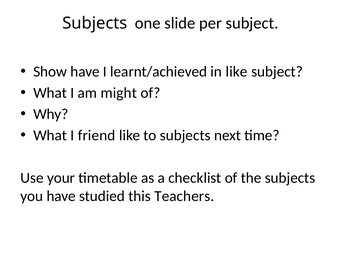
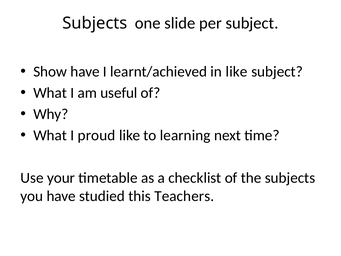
might: might -> useful
friend: friend -> proud
to subjects: subjects -> learning
